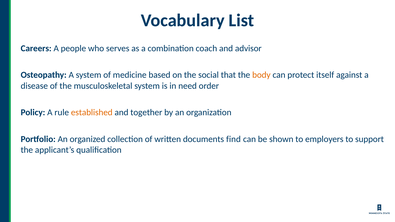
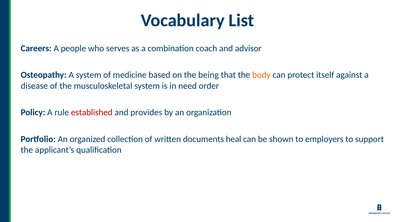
social: social -> being
established colour: orange -> red
together: together -> provides
find: find -> heal
